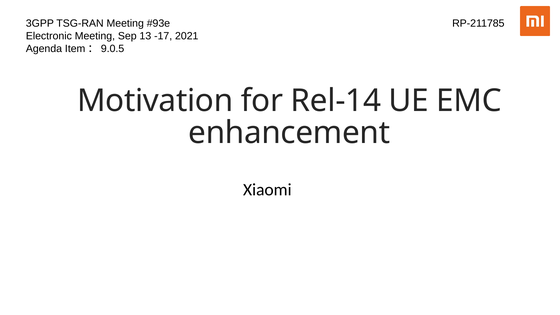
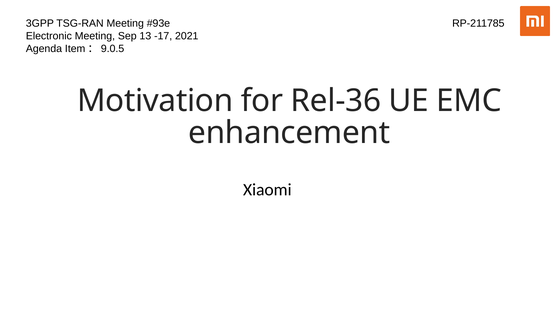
Rel-14: Rel-14 -> Rel-36
